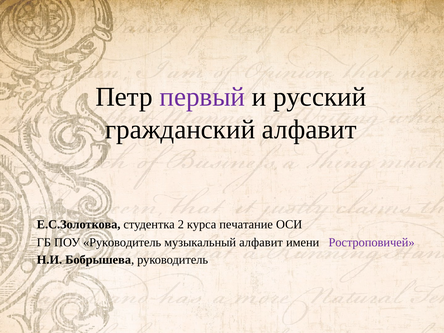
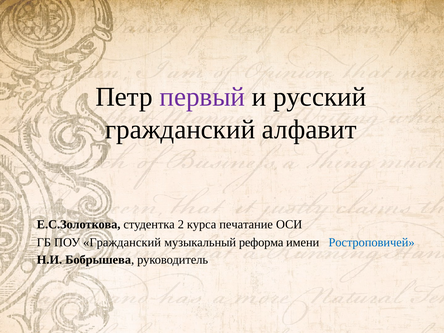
ПОУ Руководитель: Руководитель -> Гражданский
музыкальный алфавит: алфавит -> реформа
Ростроповичей colour: purple -> blue
